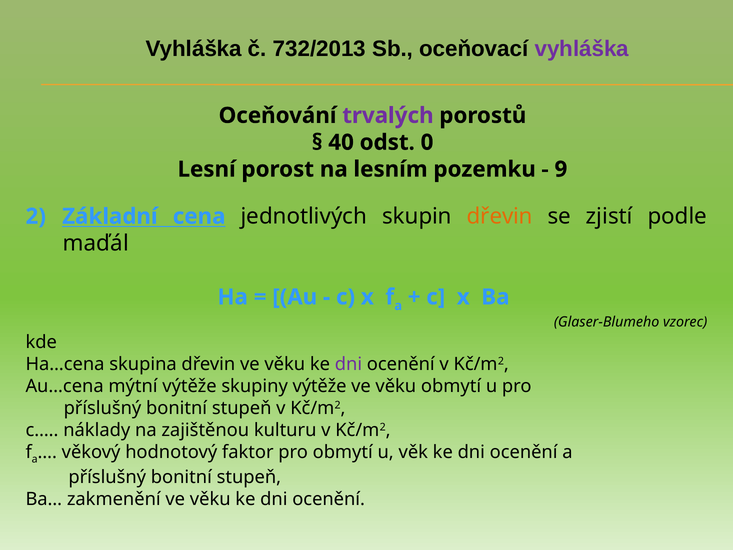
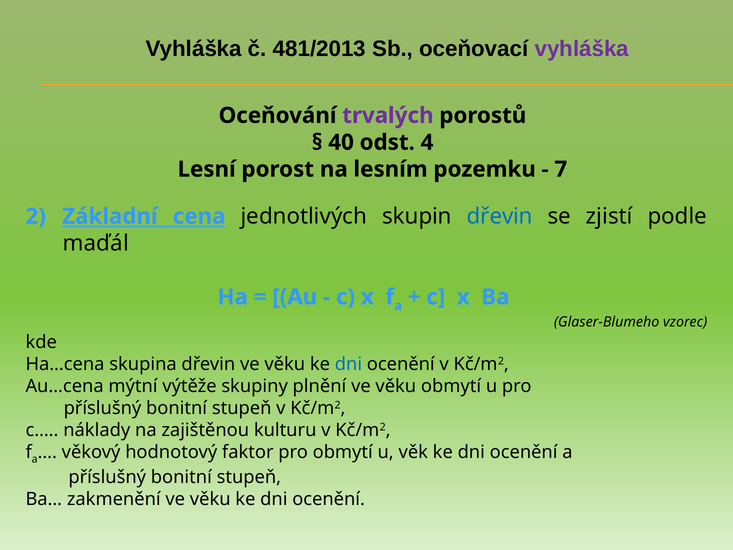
732/2013: 732/2013 -> 481/2013
0: 0 -> 4
9: 9 -> 7
dřevin at (500, 216) colour: orange -> blue
dni at (348, 364) colour: purple -> blue
skupiny výtěže: výtěže -> plnění
